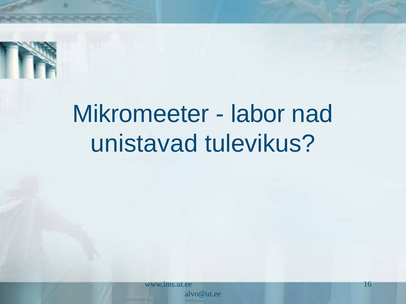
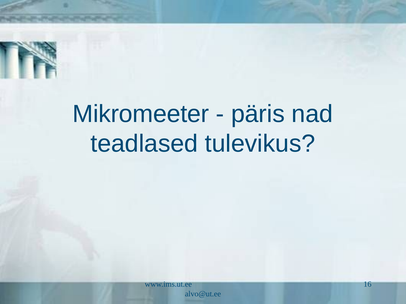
labor: labor -> päris
unistavad: unistavad -> teadlased
